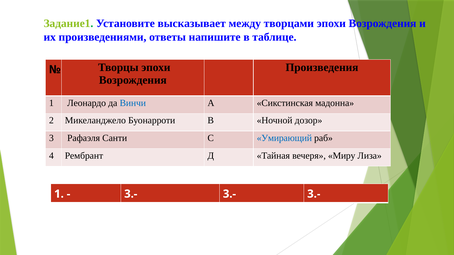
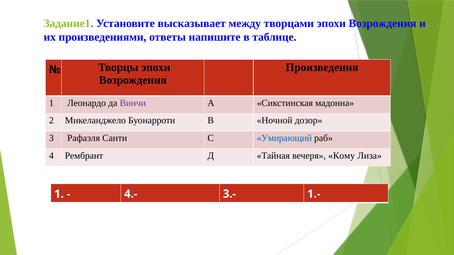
Винчи colour: blue -> purple
Миру: Миру -> Кому
3.- at (131, 194): 3.- -> 4.-
3.- at (314, 194): 3.- -> 1.-
